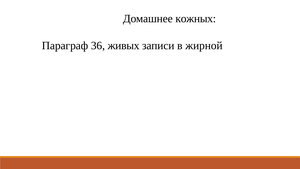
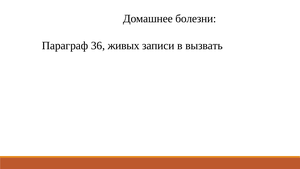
кожных: кожных -> болезни
жирной: жирной -> вызвать
